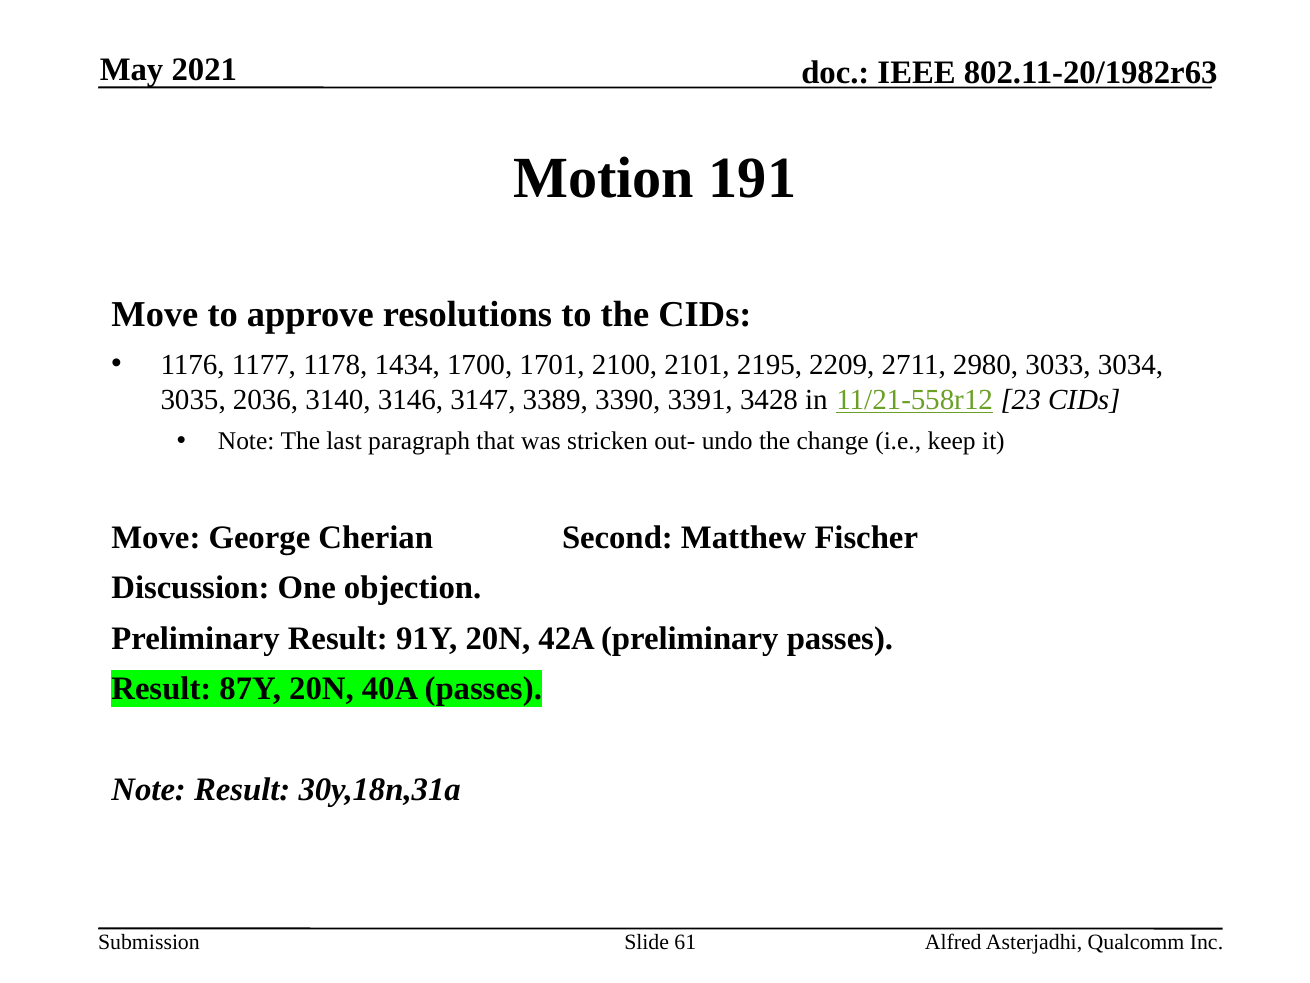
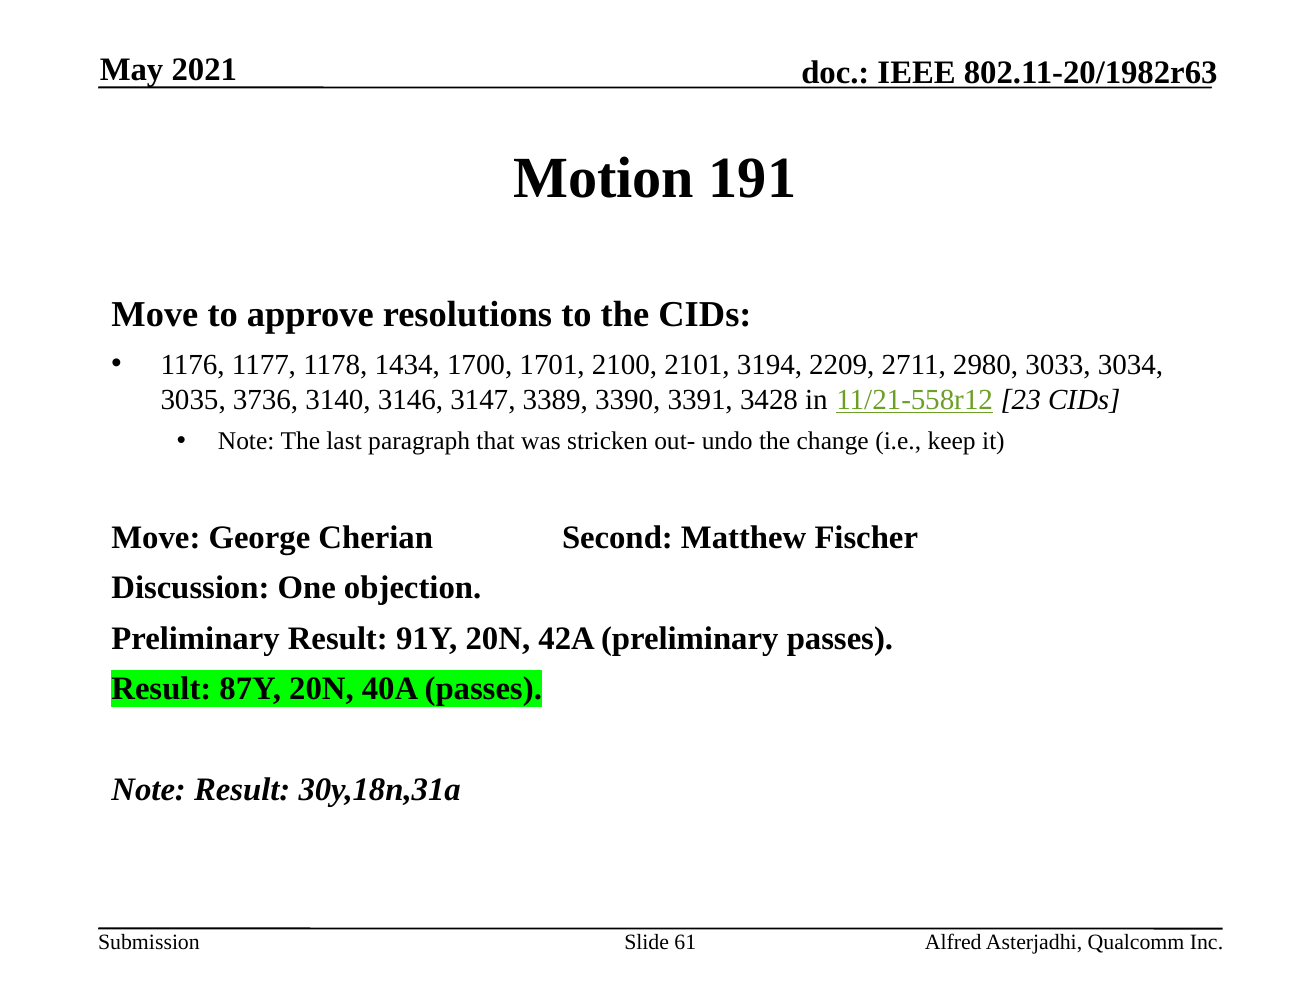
2195: 2195 -> 3194
2036: 2036 -> 3736
